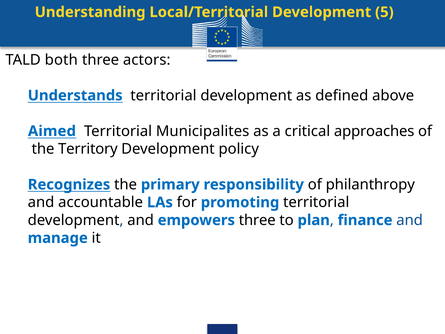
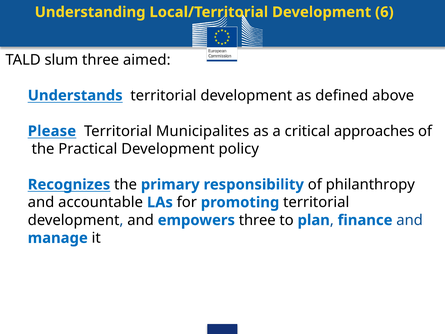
5: 5 -> 6
both: both -> slum
actors: actors -> aimed
Aimed: Aimed -> Please
Territory: Territory -> Practical
